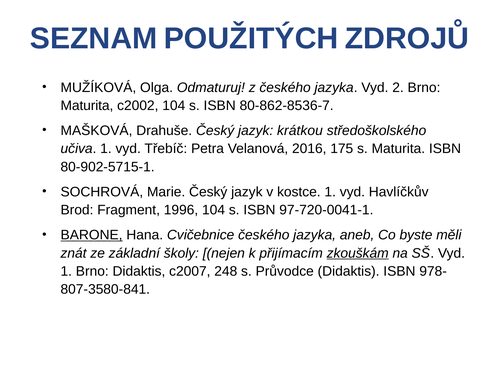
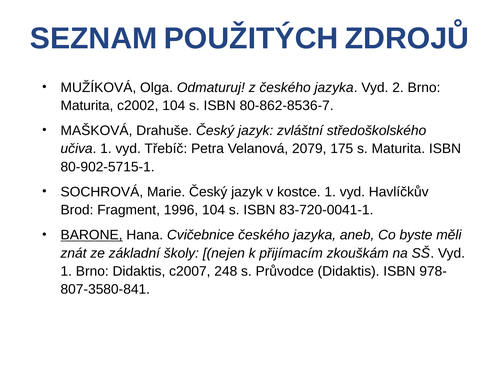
krátkou: krátkou -> zvláštní
2016: 2016 -> 2079
97-720-0041-1: 97-720-0041-1 -> 83-720-0041-1
zkouškám underline: present -> none
